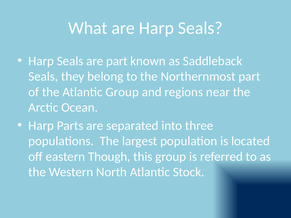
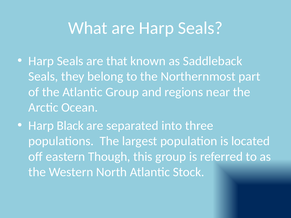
are part: part -> that
Parts: Parts -> Black
